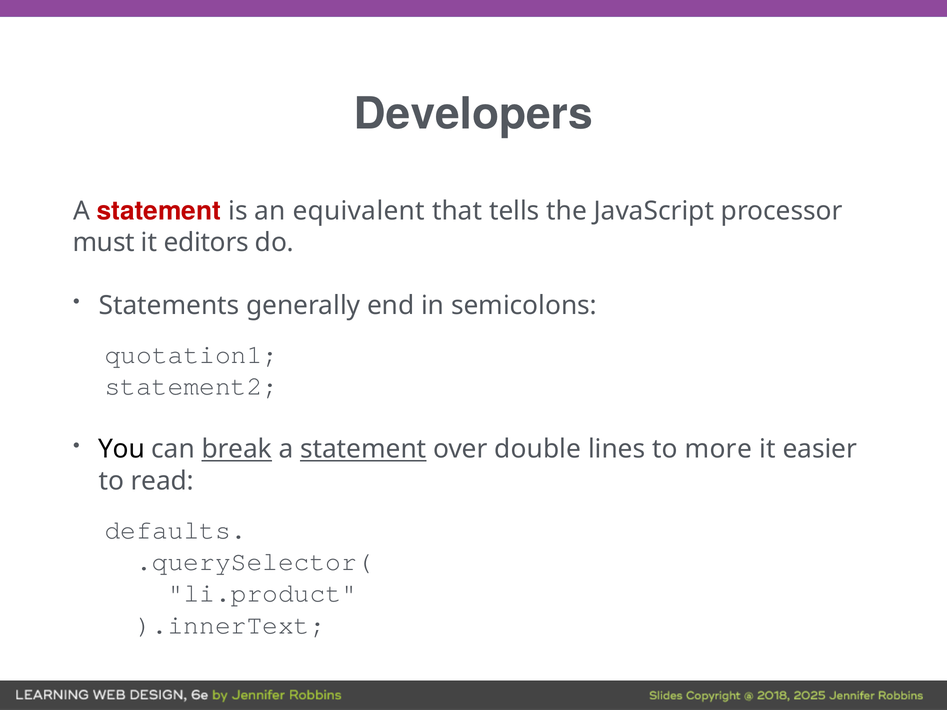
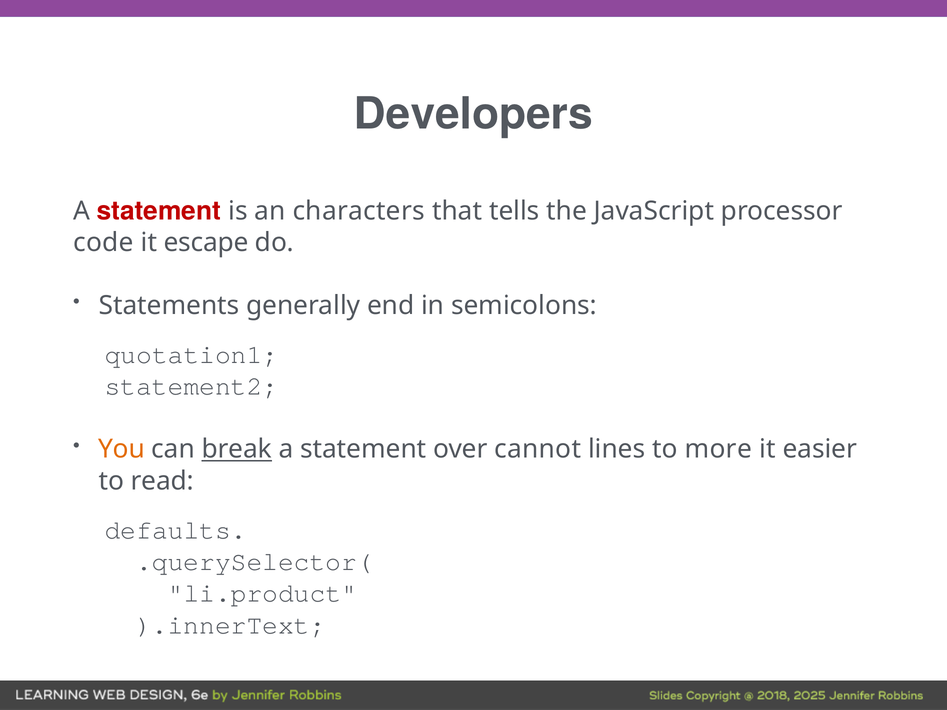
equivalent: equivalent -> characters
must: must -> code
editors: editors -> escape
You colour: black -> orange
statement at (363, 449) underline: present -> none
double: double -> cannot
